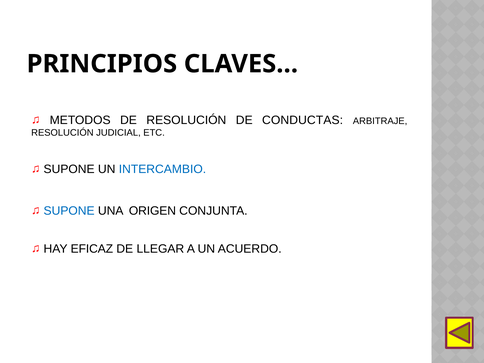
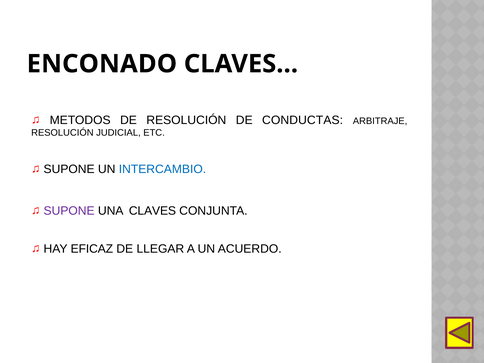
PRINCIPIOS: PRINCIPIOS -> ENCONADO
SUPONE at (69, 211) colour: blue -> purple
ORIGEN: ORIGEN -> CLAVES
